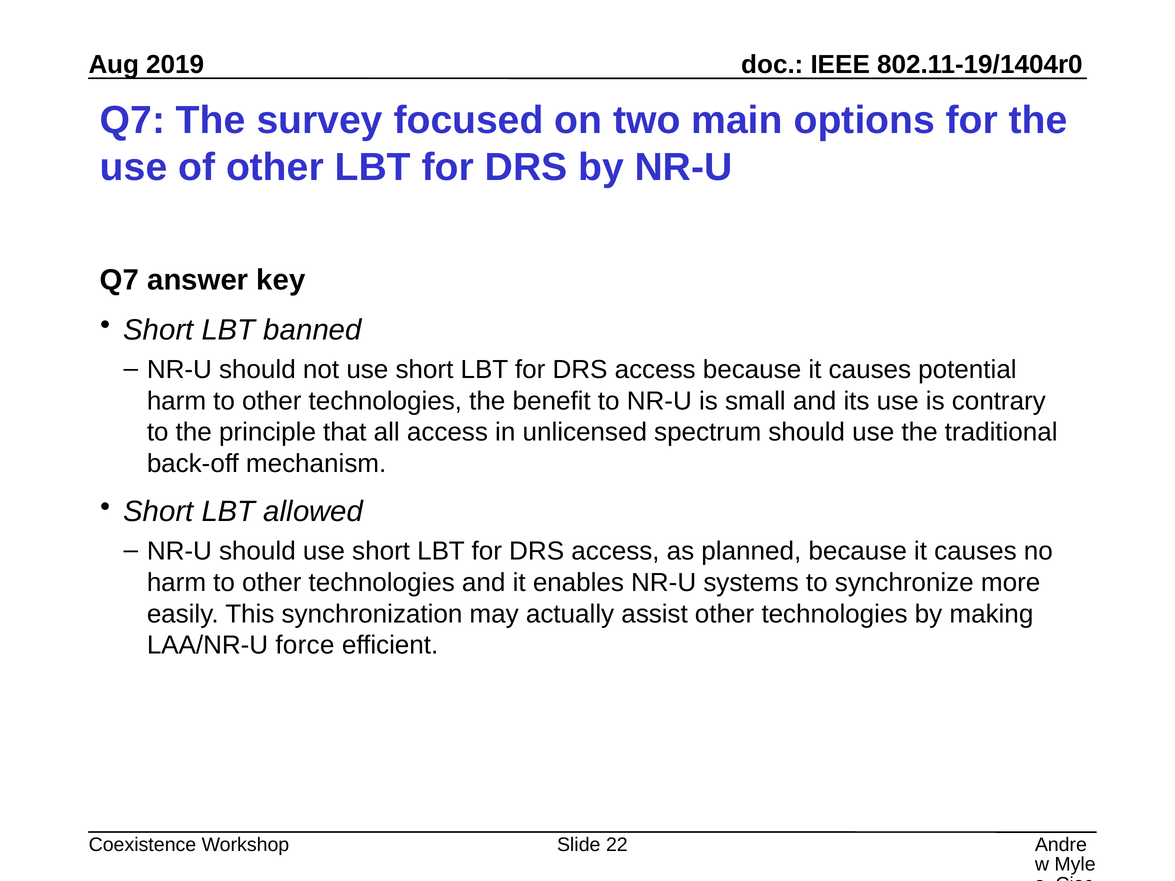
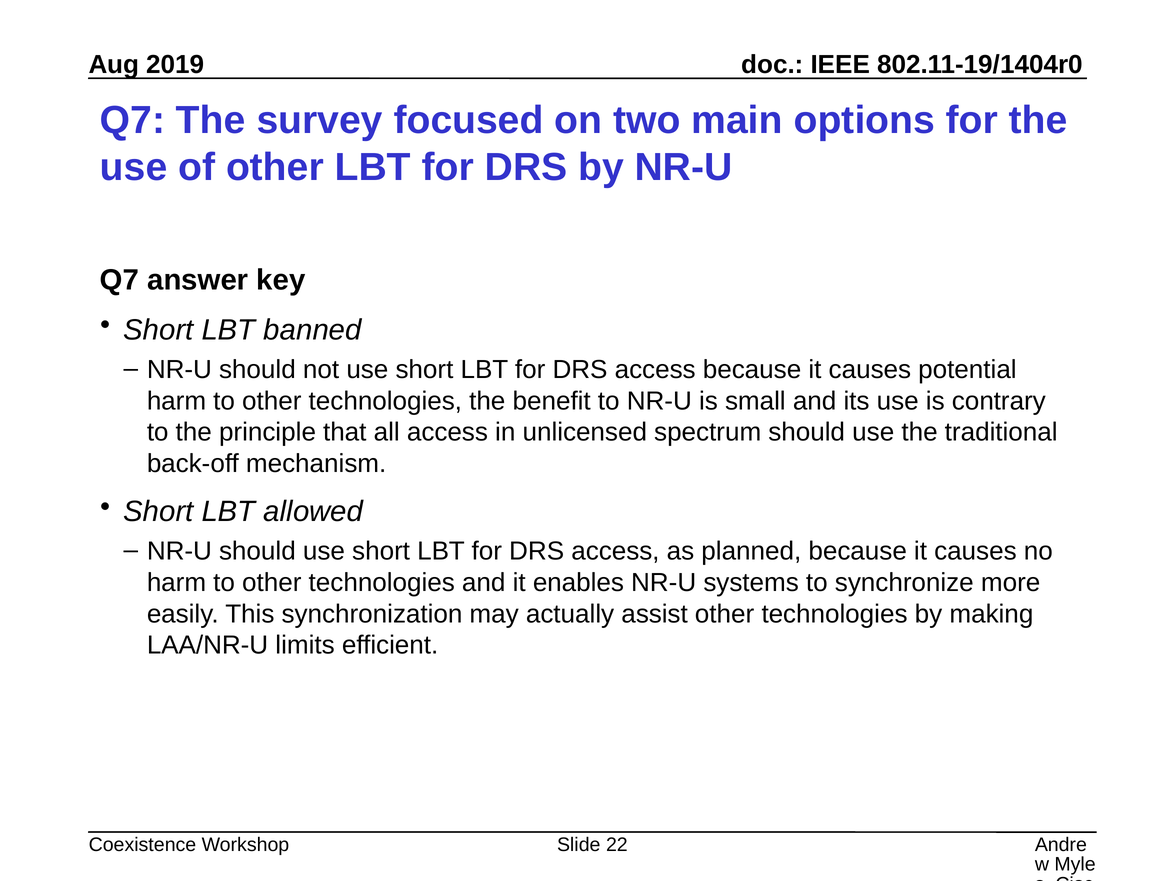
force: force -> limits
